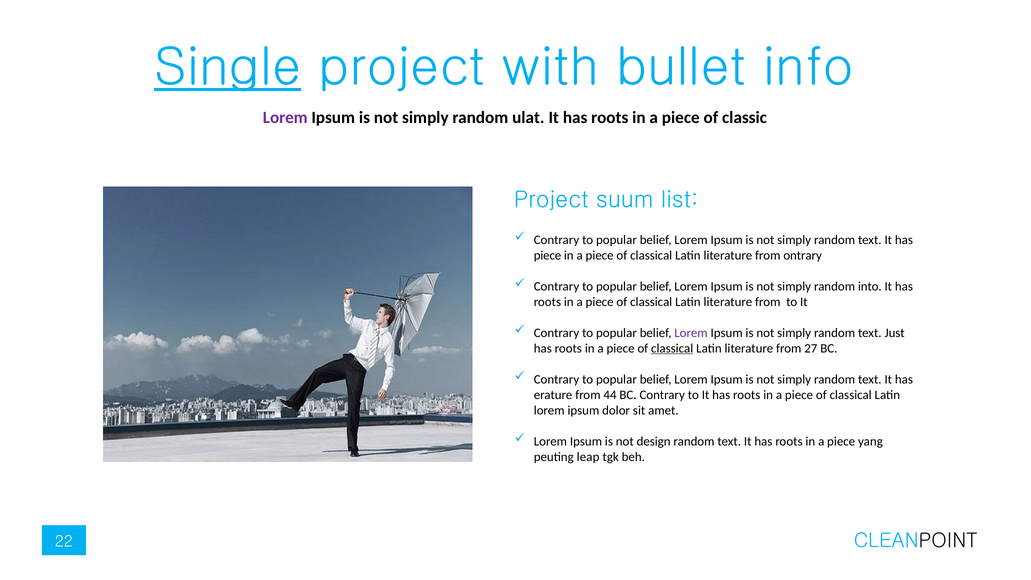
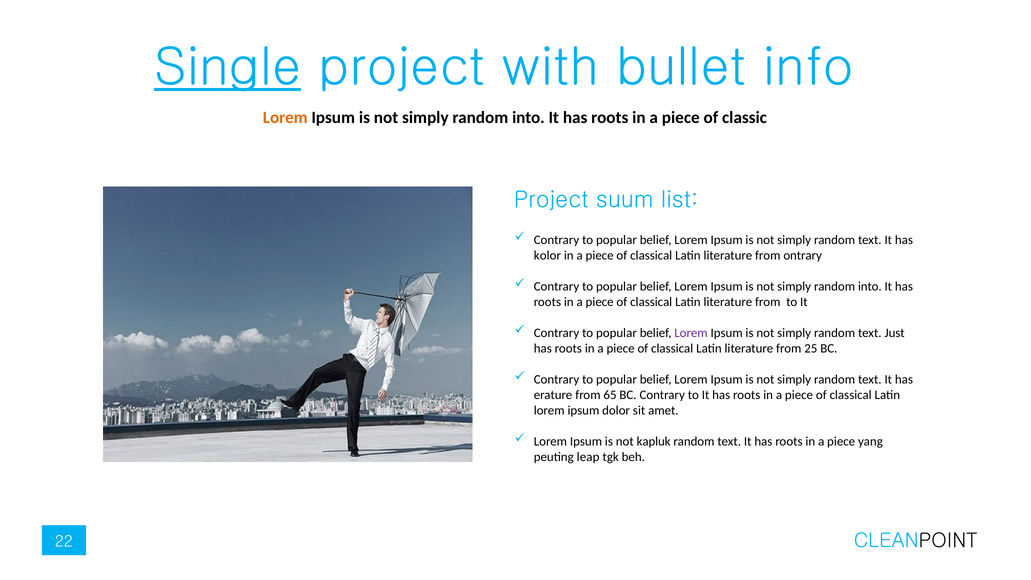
Lorem at (285, 117) colour: purple -> orange
ulat at (528, 117): ulat -> into
piece at (548, 255): piece -> kolor
classical at (672, 348) underline: present -> none
27: 27 -> 25
44: 44 -> 65
design: design -> kapluk
